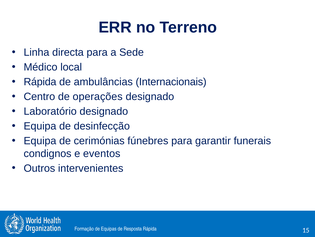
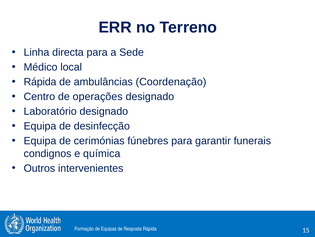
Internacionais: Internacionais -> Coordenação
eventos: eventos -> química
